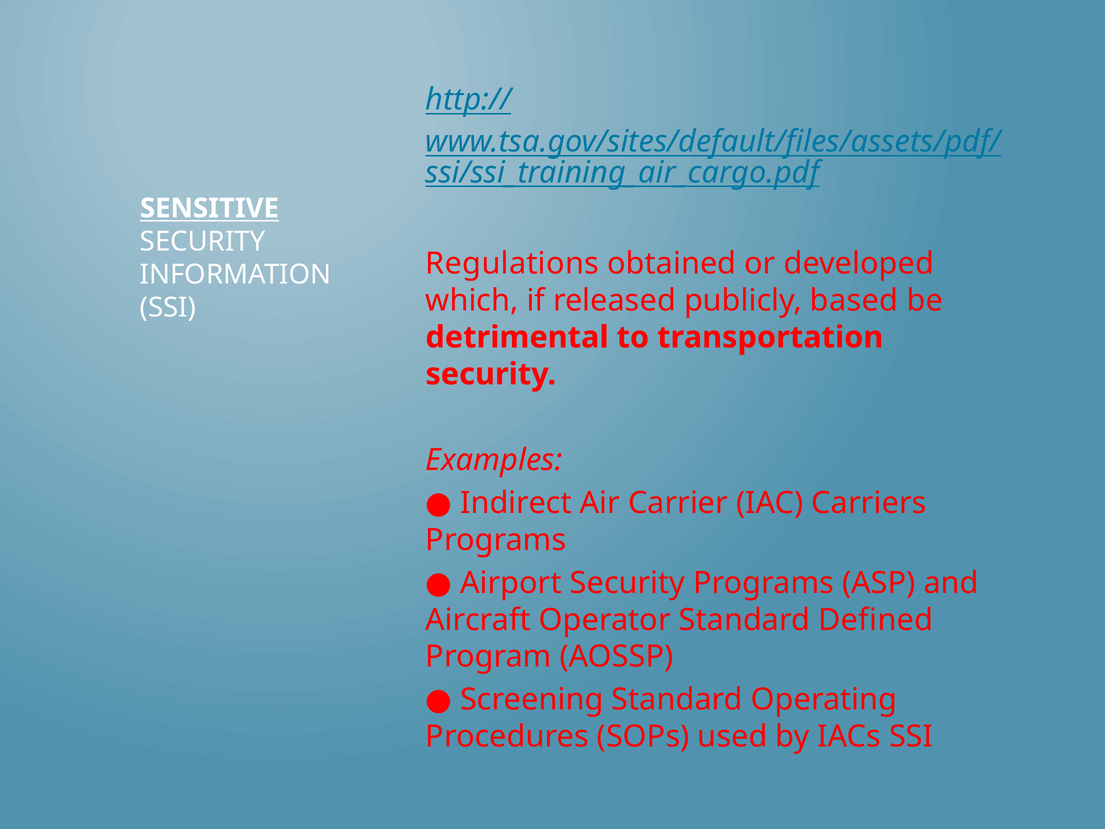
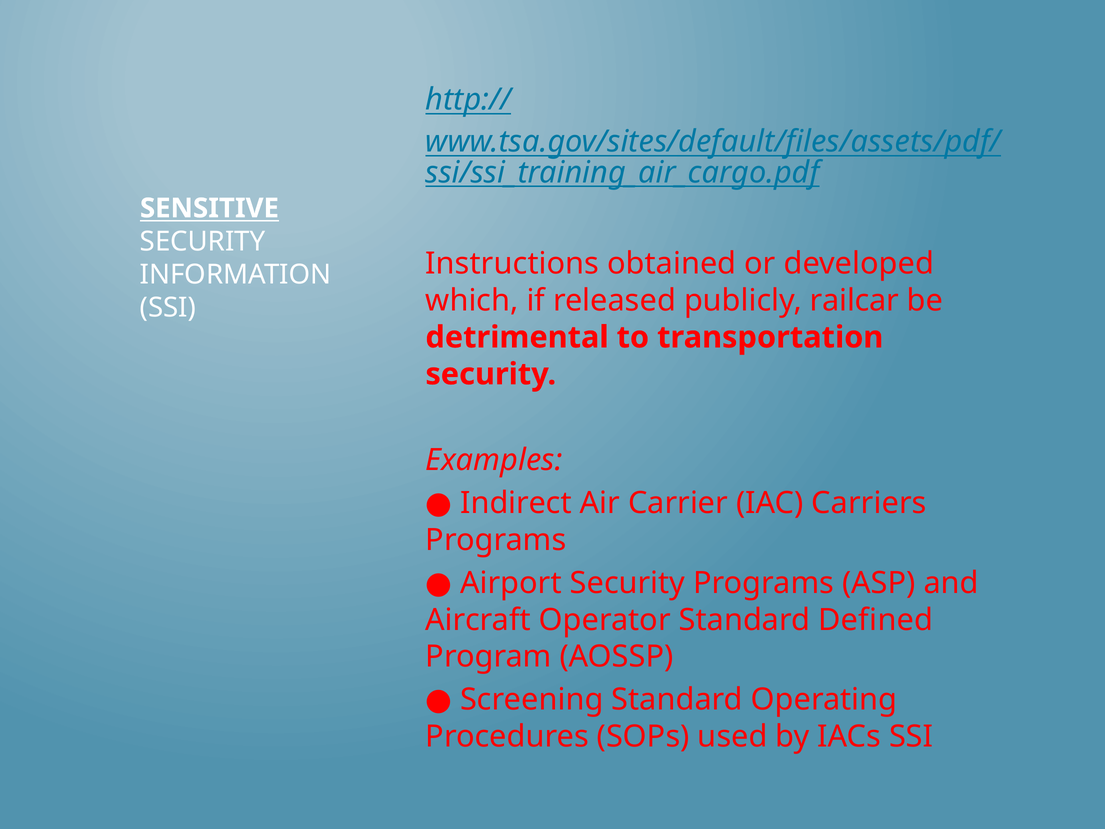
Regulations: Regulations -> Instructions
based: based -> railcar
